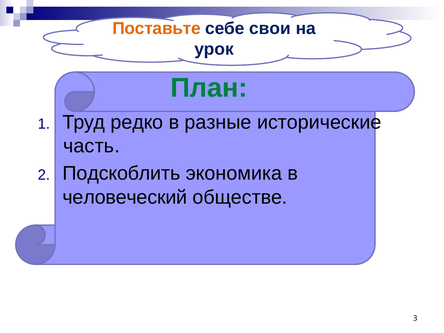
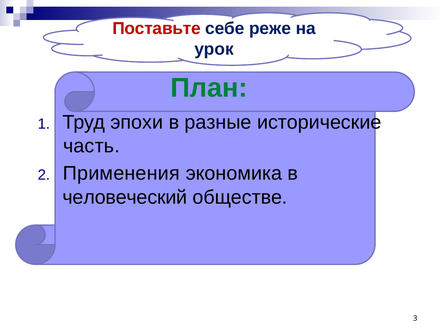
Поставьте colour: orange -> red
свои: свои -> реже
редко: редко -> эпохи
Подскоблить: Подскоблить -> Применения
